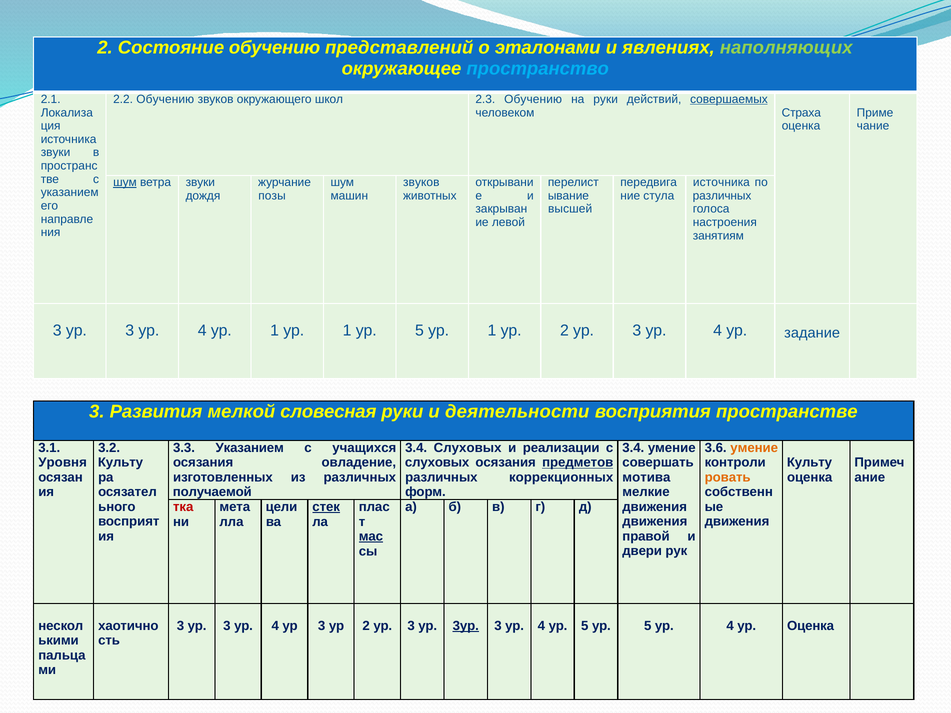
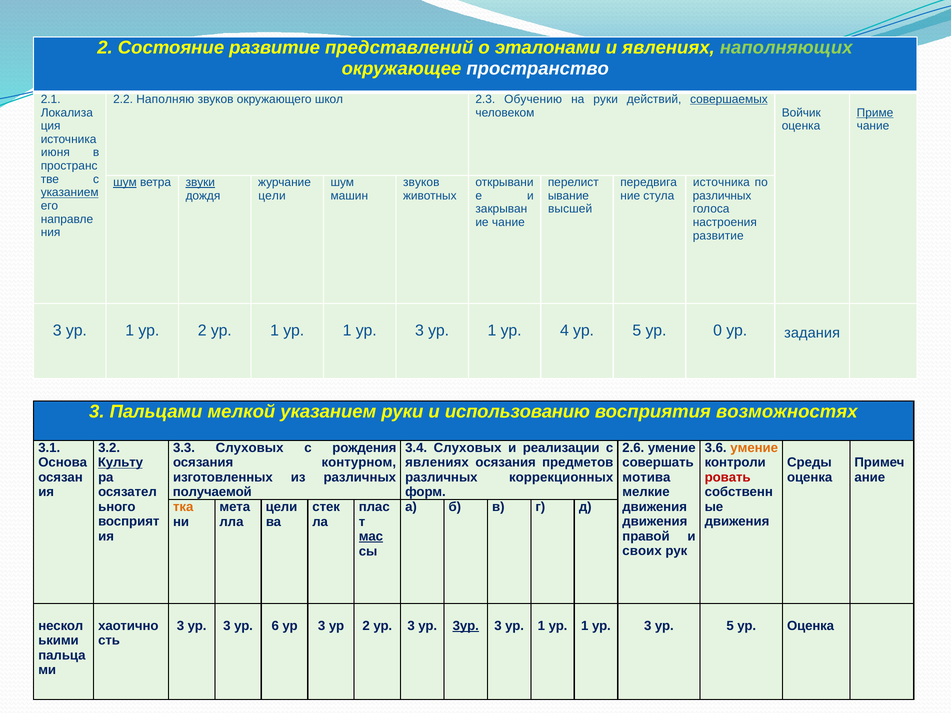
Состояние обучению: обучению -> развитие
пространство colour: light blue -> white
2.2 Обучению: Обучению -> Наполняю
Страха: Страха -> Войчик
Приме underline: none -> present
звуки at (56, 153): звуки -> июня
звуки at (200, 182) underline: none -> present
указанием at (70, 193) underline: none -> present
позы at (272, 196): позы -> цели
левой at (508, 222): левой -> чание
занятиям at (718, 236): занятиям -> развитие
3 at (130, 331): 3 -> 1
4 at (202, 331): 4 -> 2
5 at (420, 331): 5 -> 3
1 ур 2: 2 -> 4
3 at (637, 331): 3 -> 5
4 at (718, 331): 4 -> 0
задание: задание -> задания
Развития: Развития -> Пальцами
мелкой словесная: словесная -> указанием
деятельности: деятельности -> использованию
пространстве: пространстве -> возможностях
3.3 Указанием: Указанием -> Слуховых
учащихся: учащихся -> рождения
3.4 at (633, 448): 3.4 -> 2.6
Уровня: Уровня -> Основа
Культу at (120, 463) underline: none -> present
овладение: овладение -> контурном
слуховых at (437, 463): слуховых -> явлениях
предметов underline: present -> none
Культу at (809, 463): Культу -> Среды
ровать colour: orange -> red
тка colour: red -> orange
стек underline: present -> none
двери: двери -> своих
4 at (275, 626): 4 -> 6
4 at (541, 626): 4 -> 1
5 at (585, 626): 5 -> 1
5 at (648, 626): 5 -> 3
4 at (730, 626): 4 -> 5
